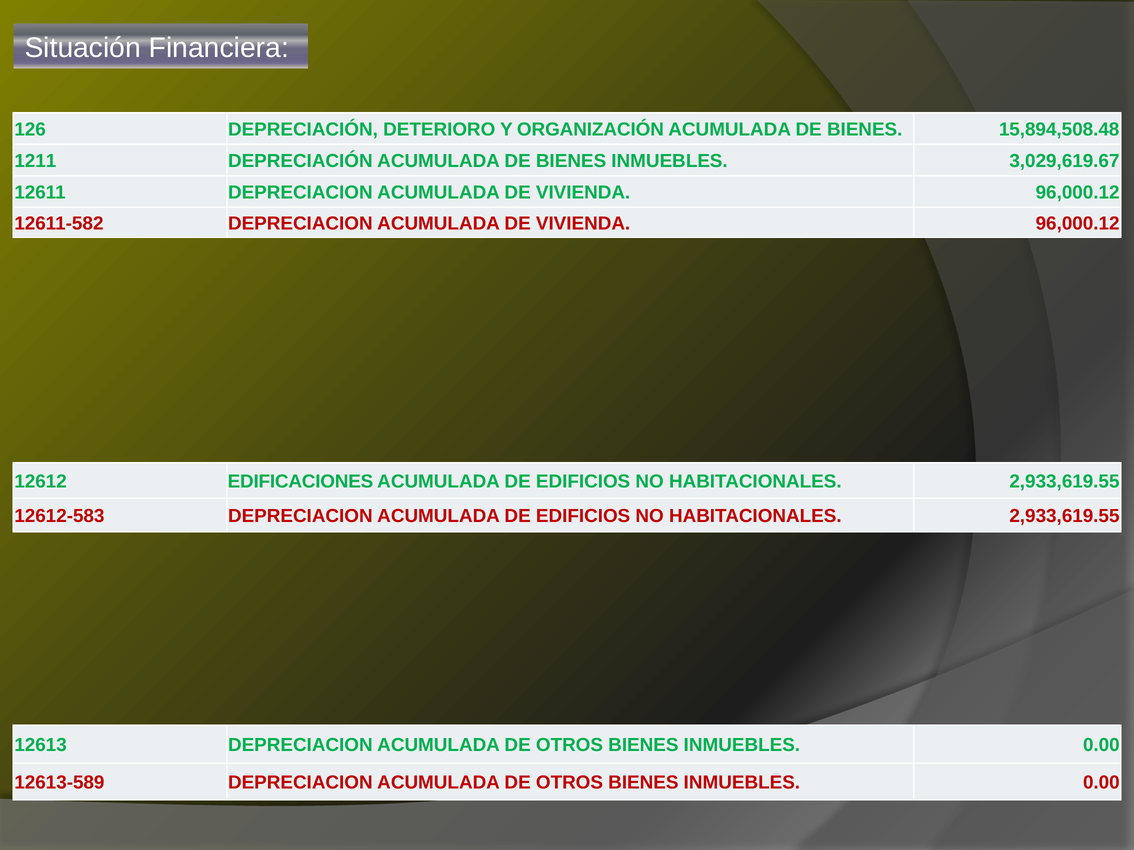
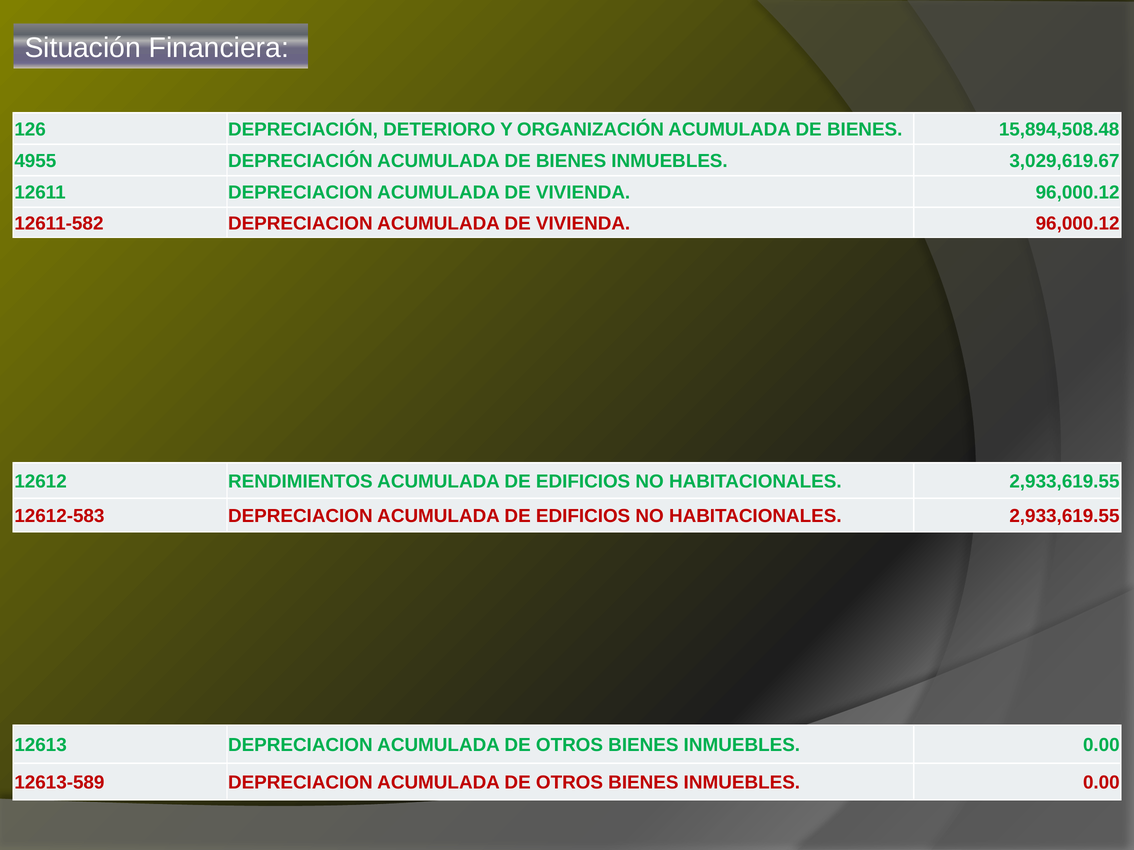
1211: 1211 -> 4955
EDIFICACIONES: EDIFICACIONES -> RENDIMIENTOS
